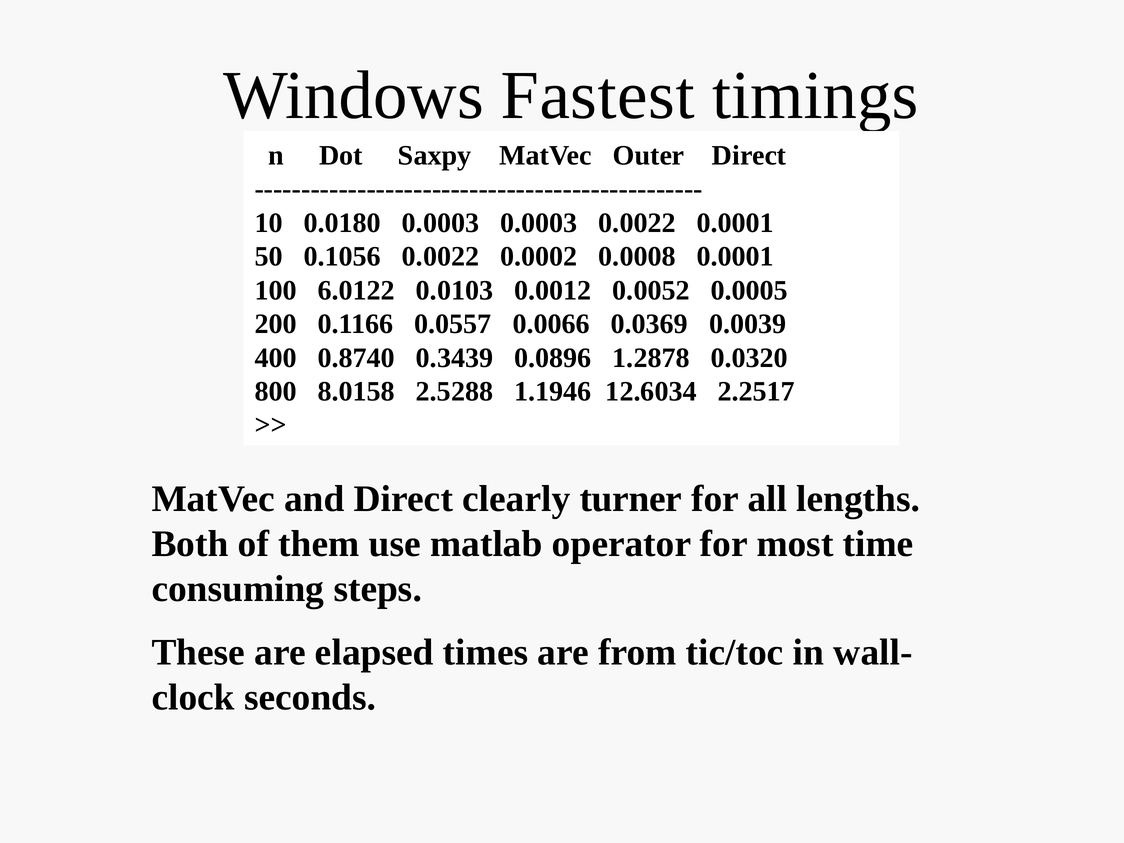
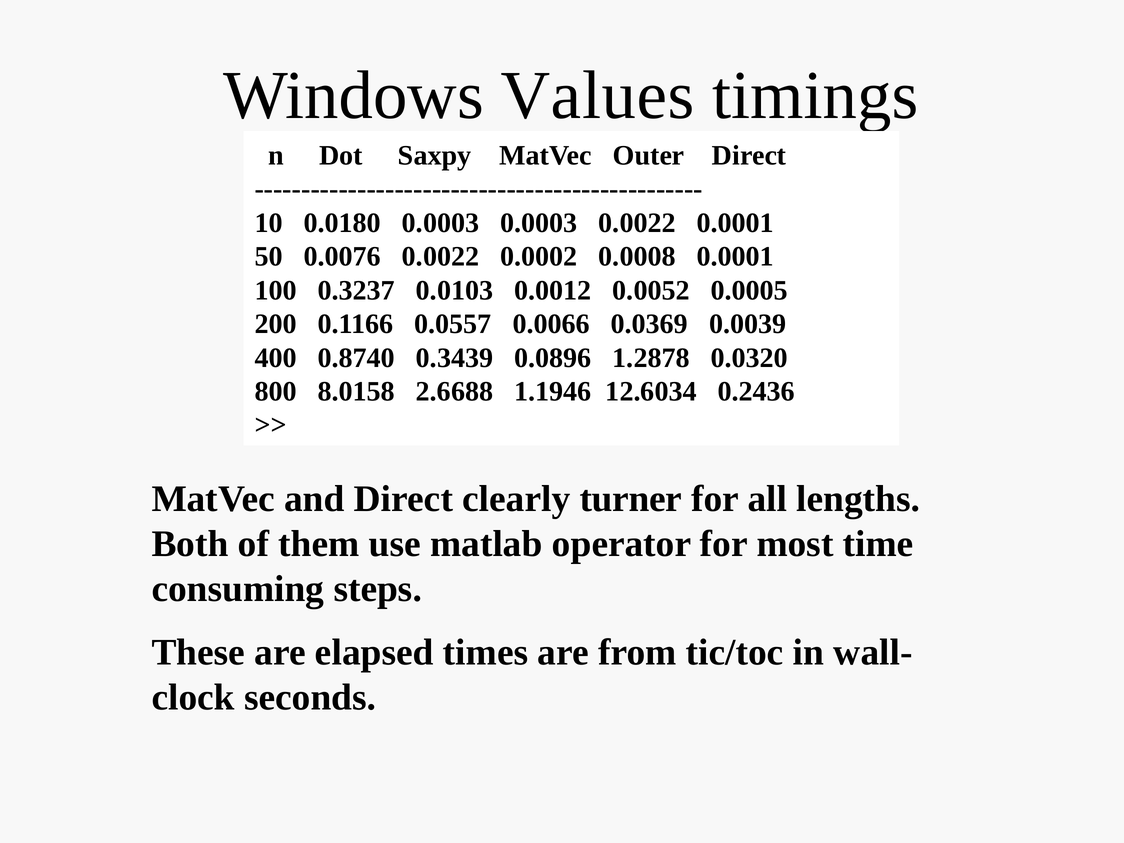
Fastest: Fastest -> Values
0.1056: 0.1056 -> 0.0076
6.0122: 6.0122 -> 0.3237
2.5288: 2.5288 -> 2.6688
2.2517: 2.2517 -> 0.2436
